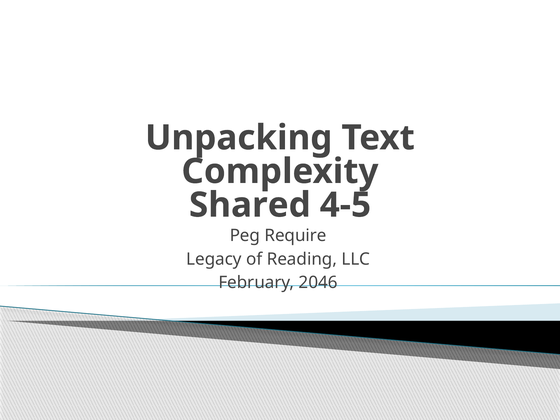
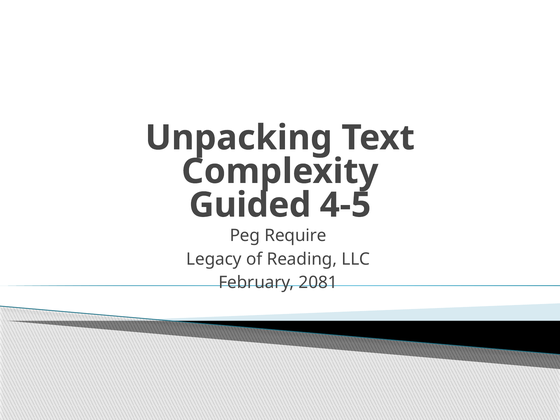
Shared: Shared -> Guided
2046: 2046 -> 2081
